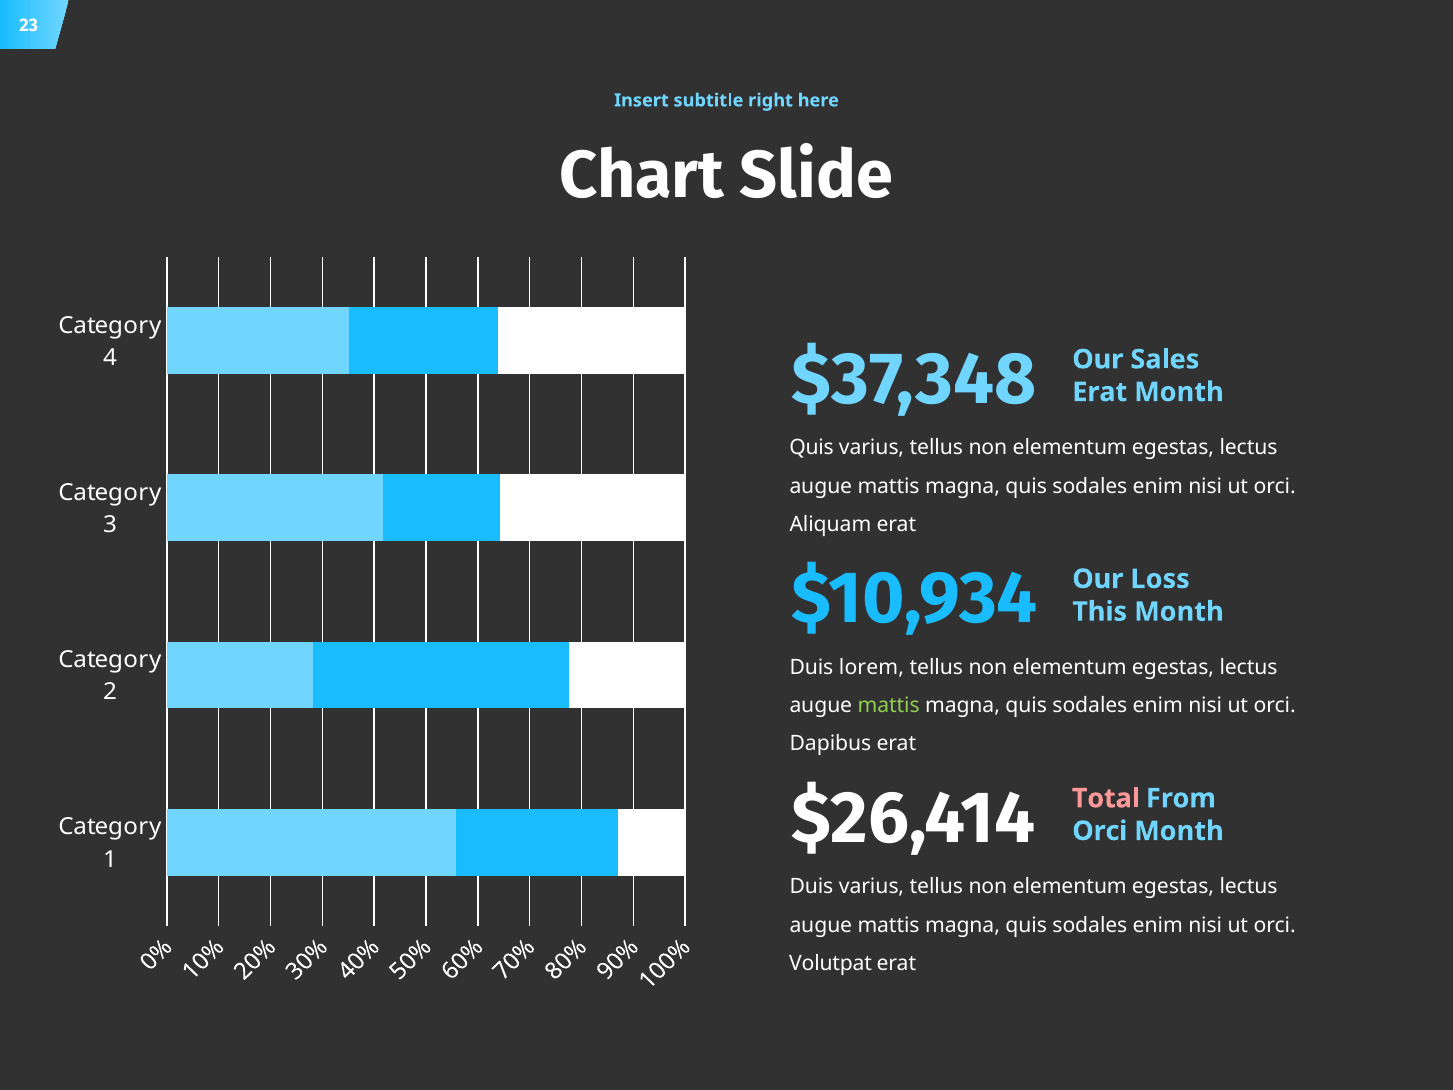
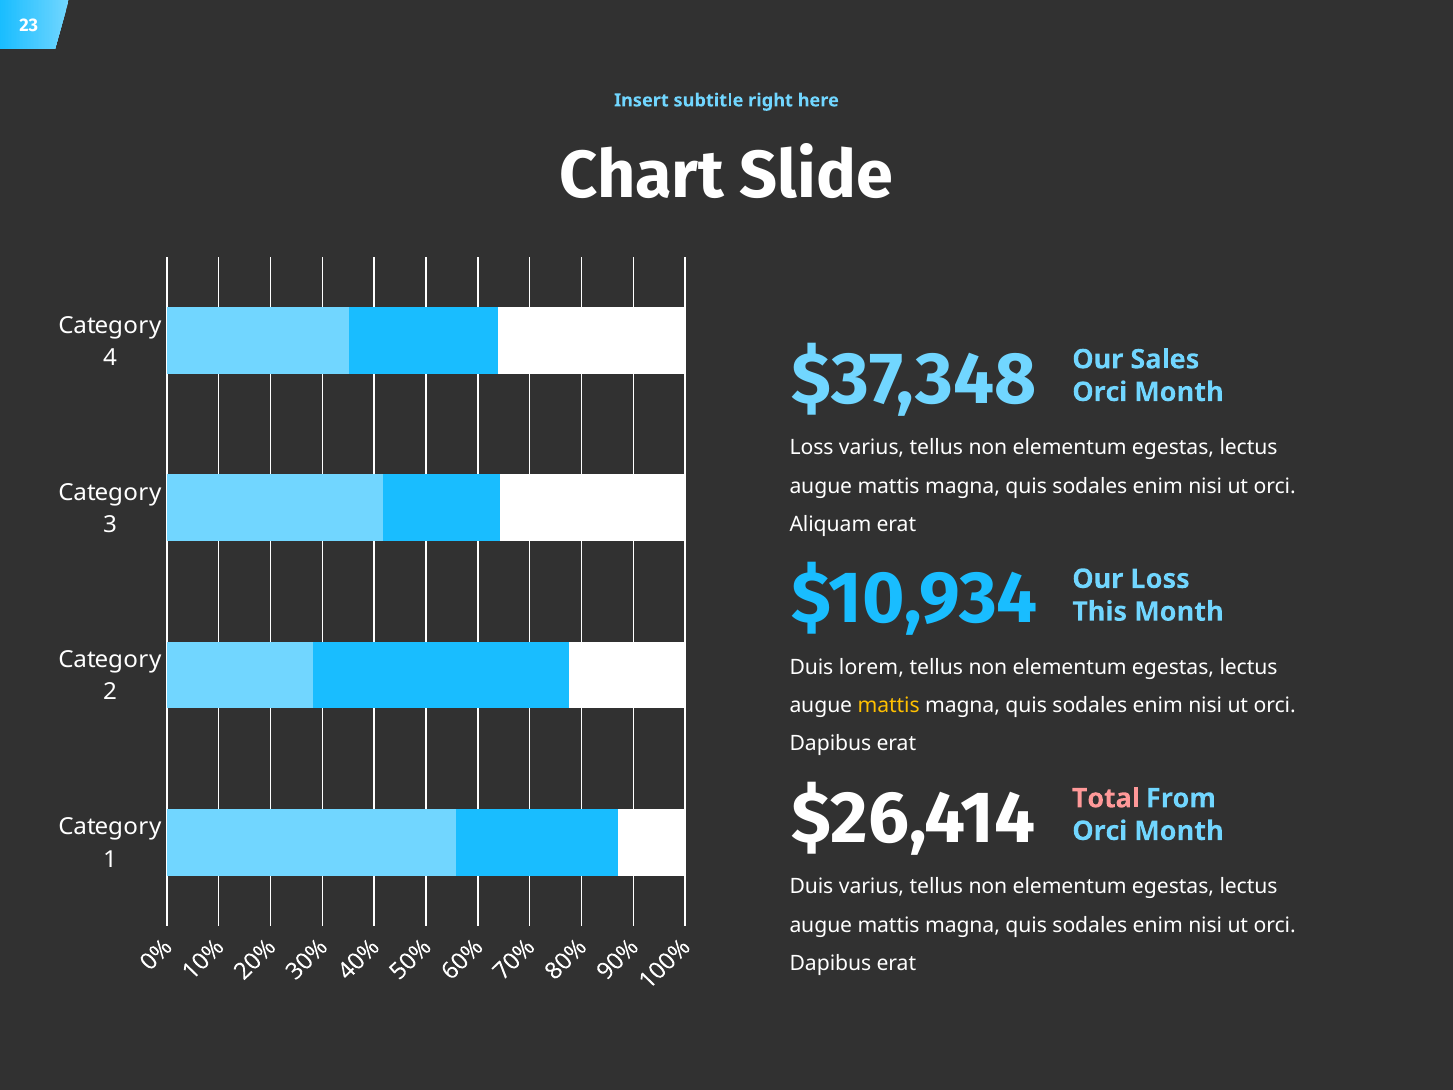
Erat at (1100, 392): Erat -> Orci
Quis at (812, 448): Quis -> Loss
mattis at (889, 706) colour: light green -> yellow
Volutpat at (831, 963): Volutpat -> Dapibus
